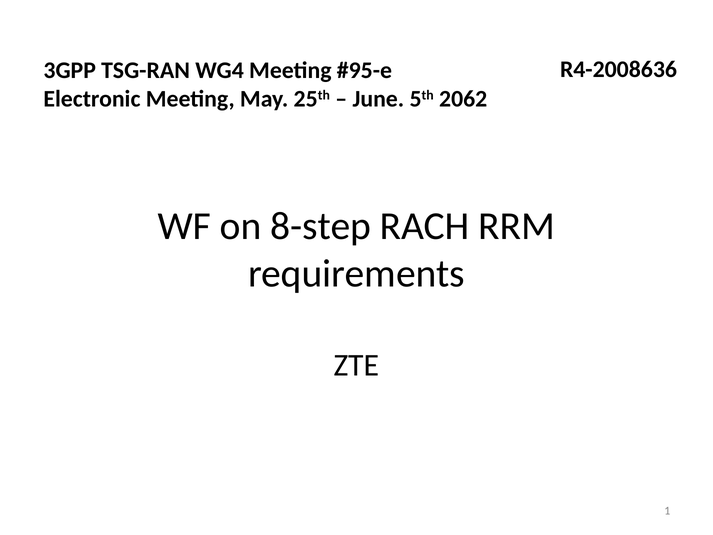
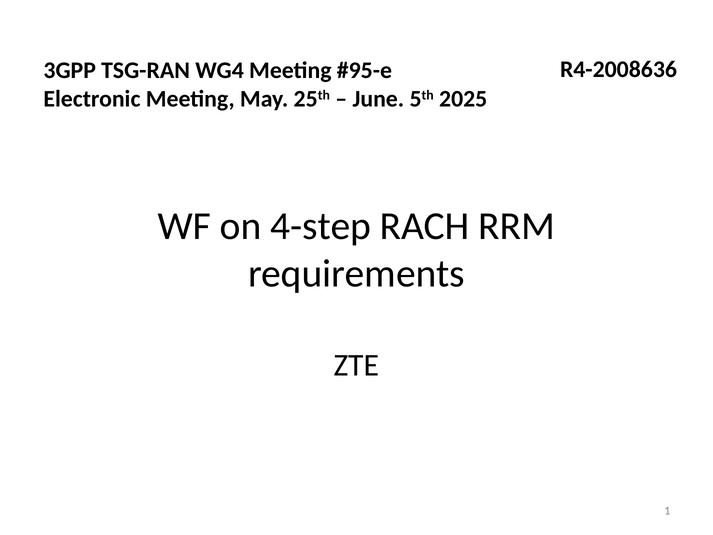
2062: 2062 -> 2025
8-step: 8-step -> 4-step
